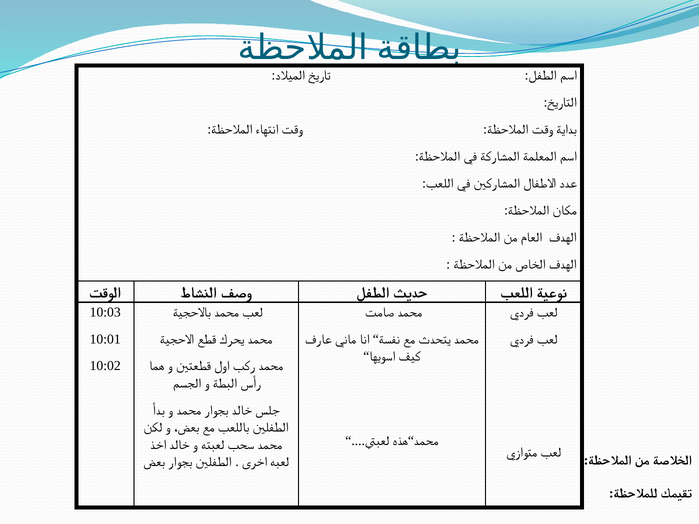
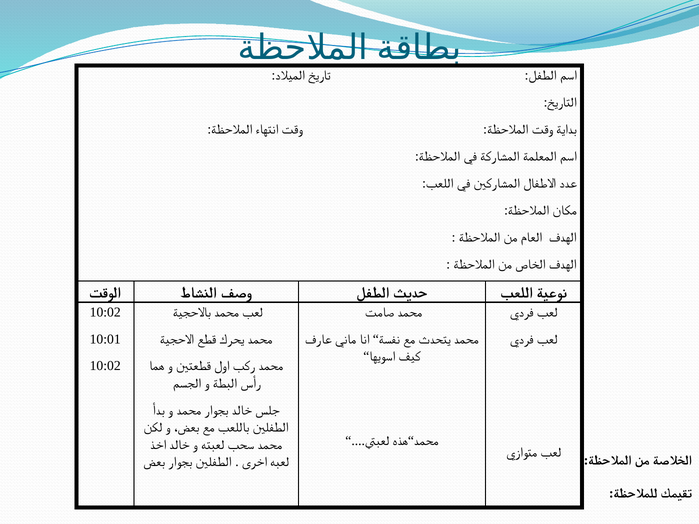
10:03 at (105, 312): 10:03 -> 10:02
